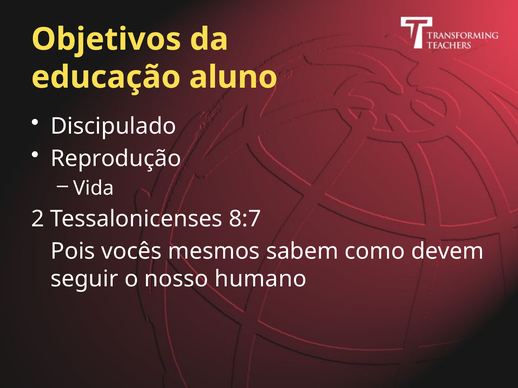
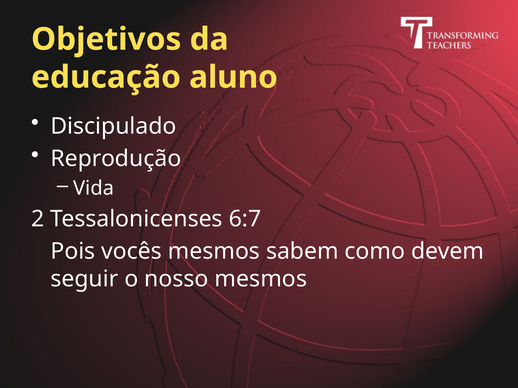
8:7: 8:7 -> 6:7
nosso humano: humano -> mesmos
